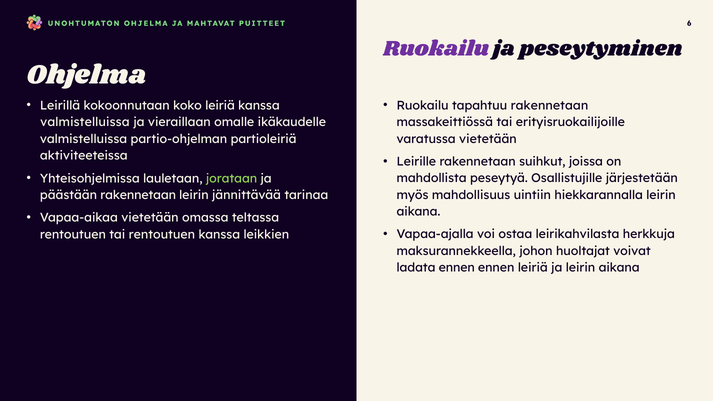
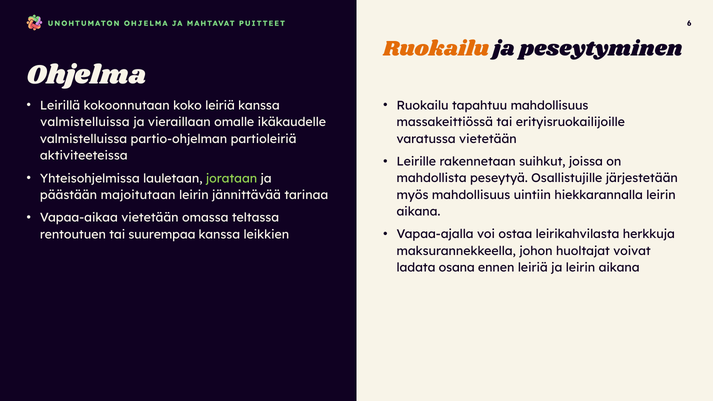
Ruokailu at (436, 48) colour: purple -> orange
tapahtuu rakennetaan: rakennetaan -> mahdollisuus
päästään rakennetaan: rakennetaan -> majoitutaan
tai rentoutuen: rentoutuen -> suurempaa
ladata ennen: ennen -> osana
